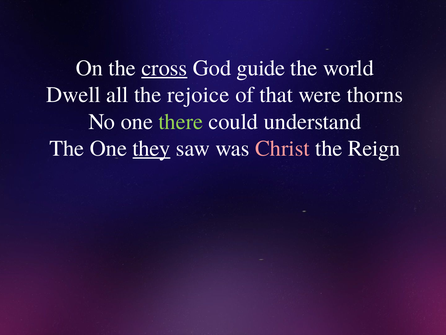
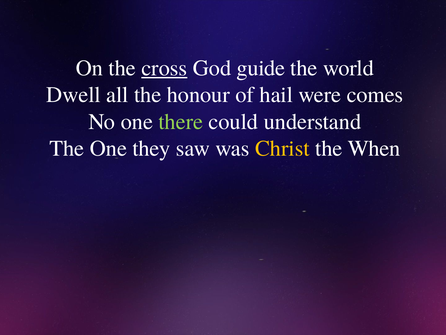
rejoice: rejoice -> honour
that: that -> hail
thorns: thorns -> comes
they underline: present -> none
Christ colour: pink -> yellow
Reign: Reign -> When
